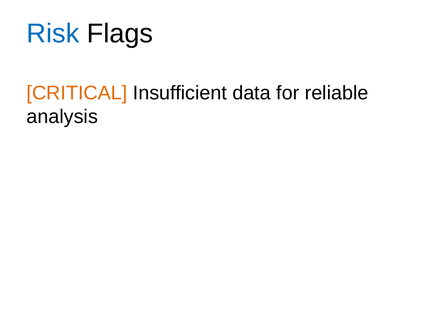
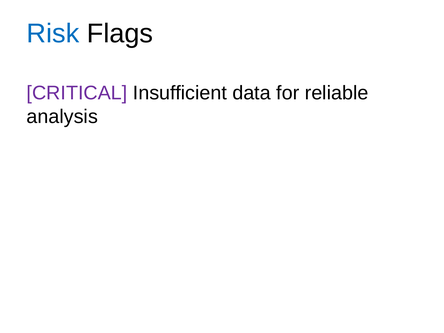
CRITICAL colour: orange -> purple
